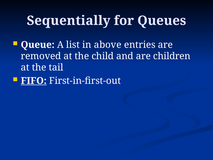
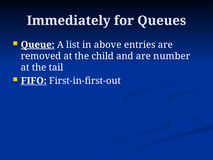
Sequentially: Sequentially -> Immediately
Queue underline: none -> present
children: children -> number
